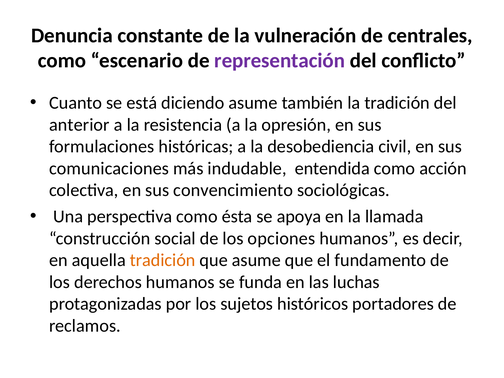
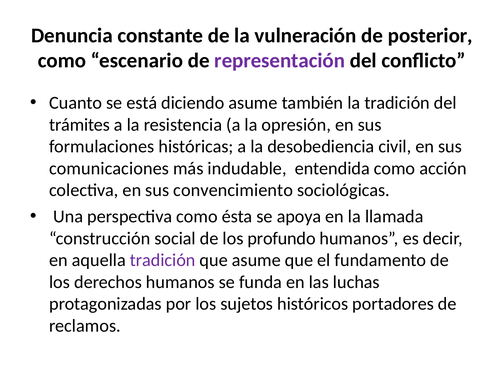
centrales: centrales -> posterior
anterior: anterior -> trámites
opciones: opciones -> profundo
tradición at (163, 260) colour: orange -> purple
